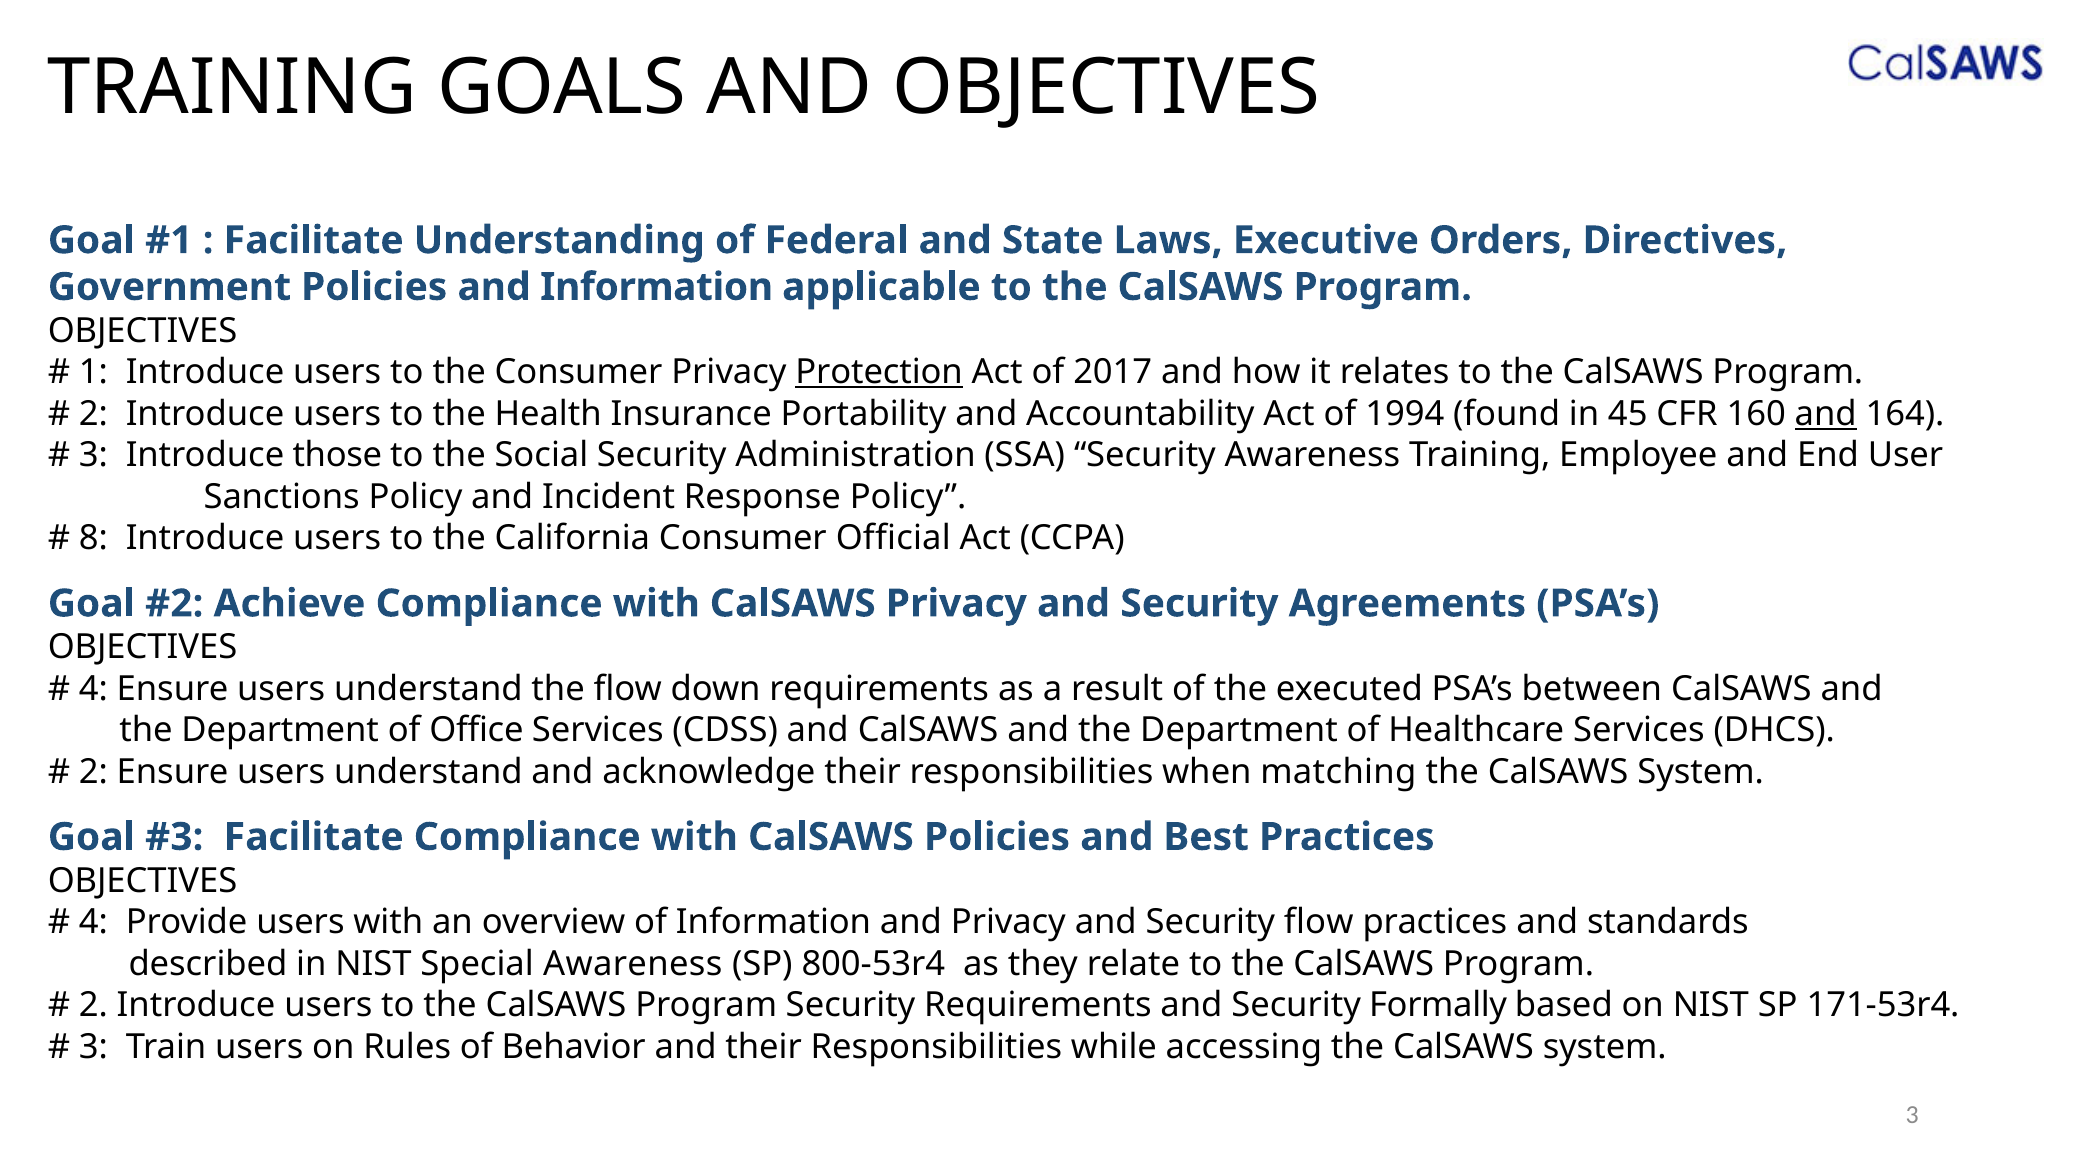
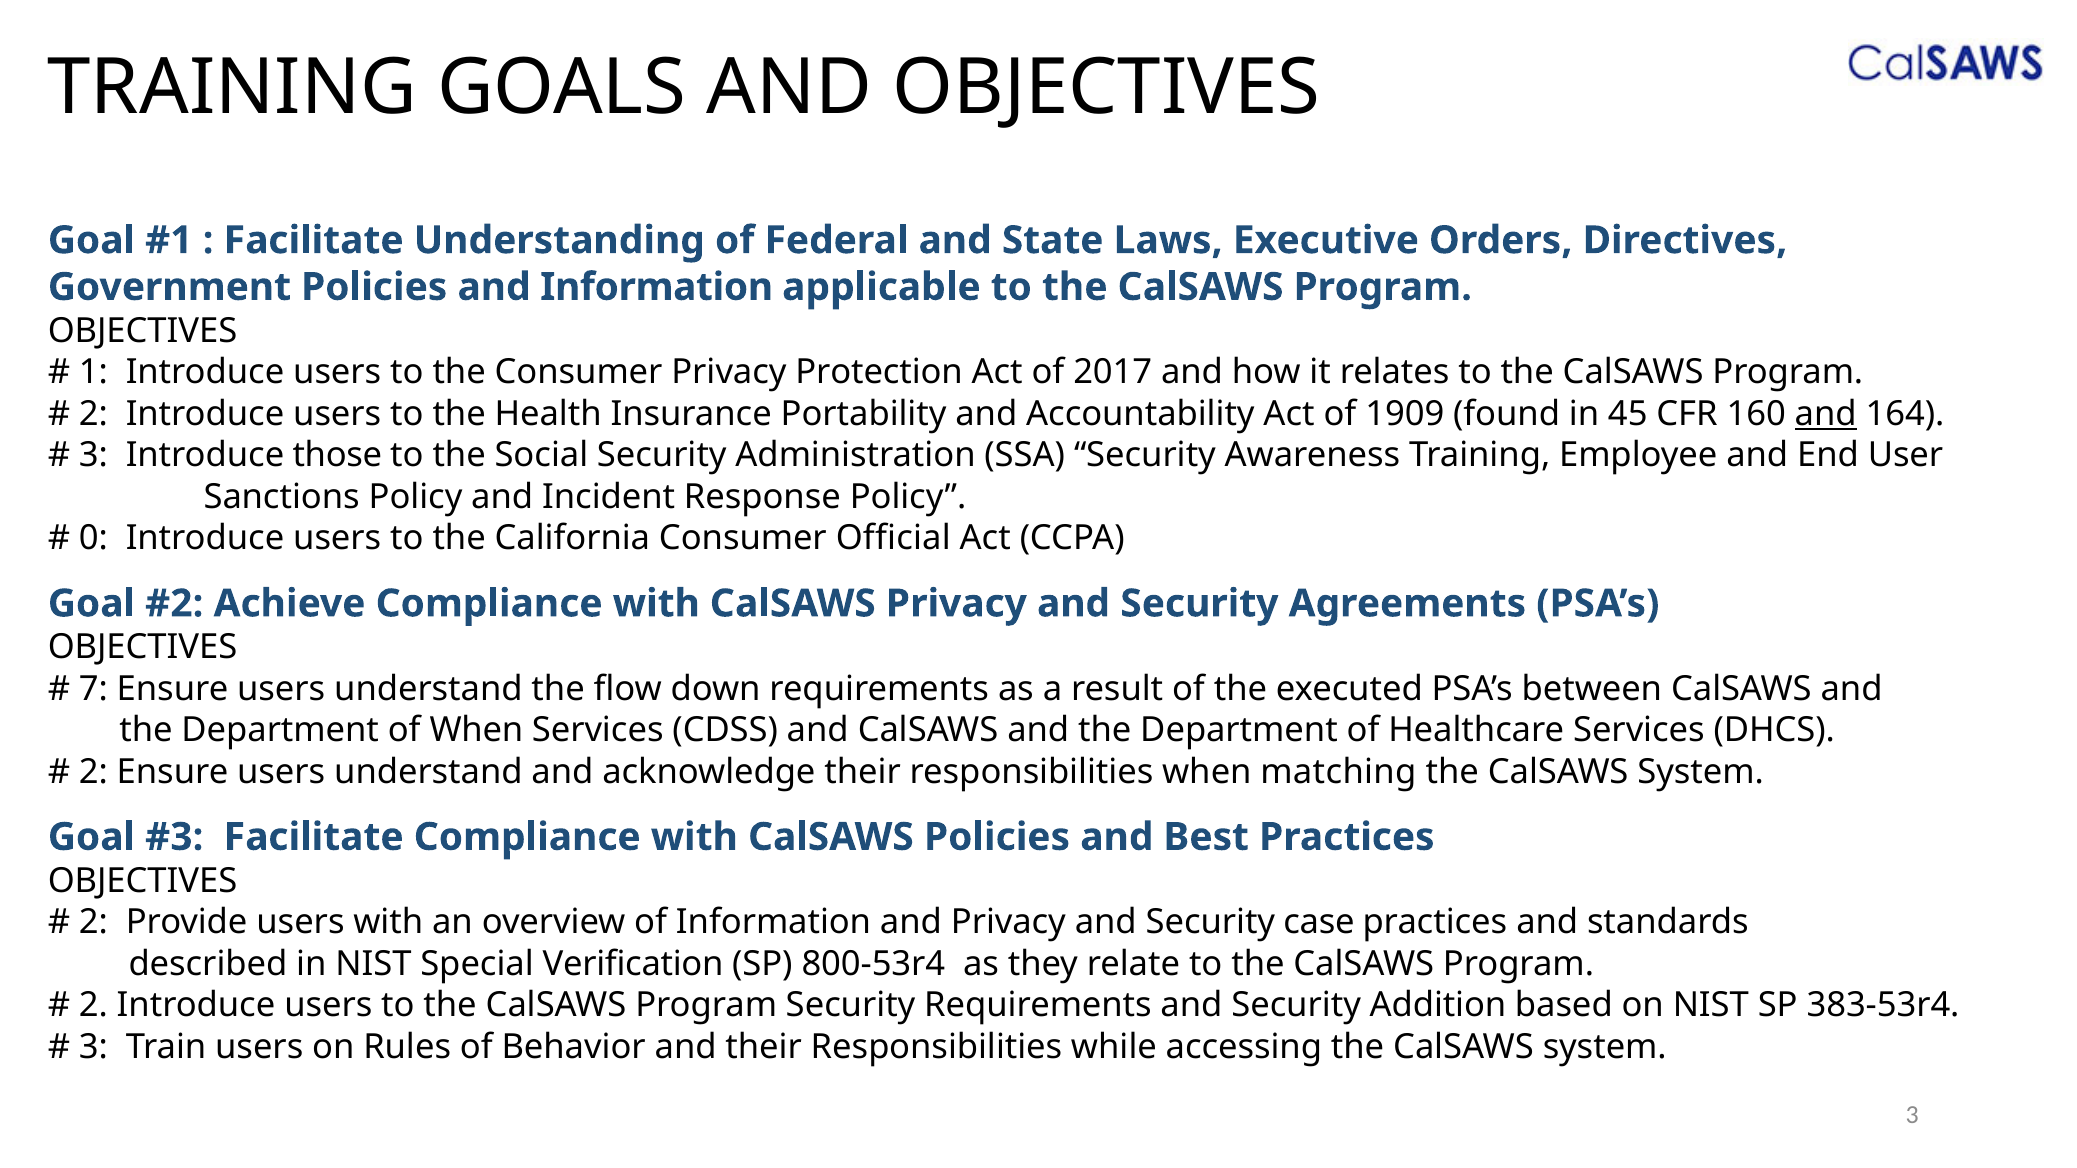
Protection underline: present -> none
1994: 1994 -> 1909
8: 8 -> 0
4 at (93, 689): 4 -> 7
of Office: Office -> When
4 at (93, 923): 4 -> 2
Security flow: flow -> case
Special Awareness: Awareness -> Verification
Formally: Formally -> Addition
171-53r4: 171-53r4 -> 383-53r4
